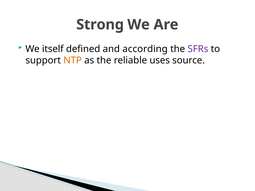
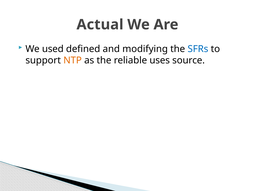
Strong: Strong -> Actual
itself: itself -> used
according: according -> modifying
SFRs colour: purple -> blue
